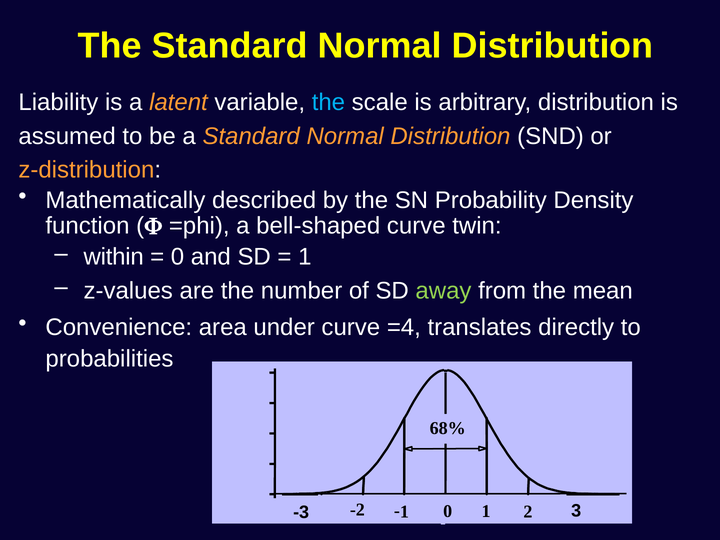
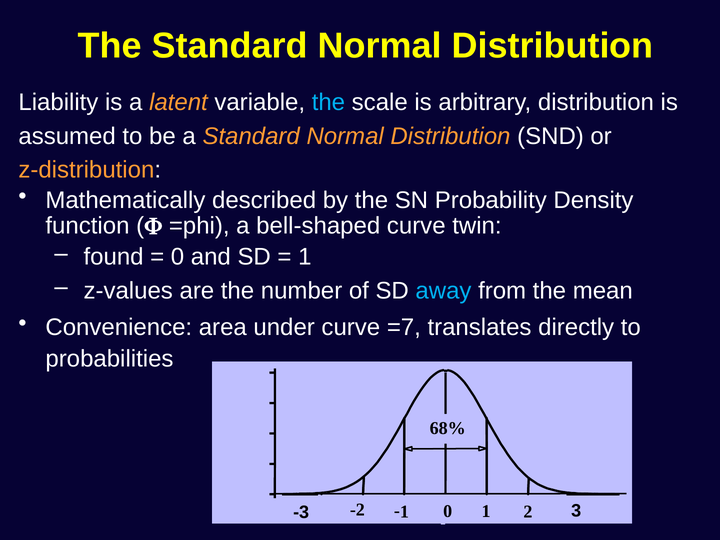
within: within -> found
away colour: light green -> light blue
=4: =4 -> =7
